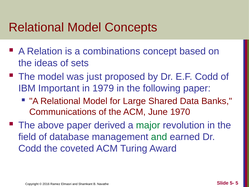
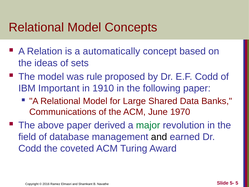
combinations: combinations -> automatically
just: just -> rule
1979: 1979 -> 1910
and at (159, 137) colour: green -> black
